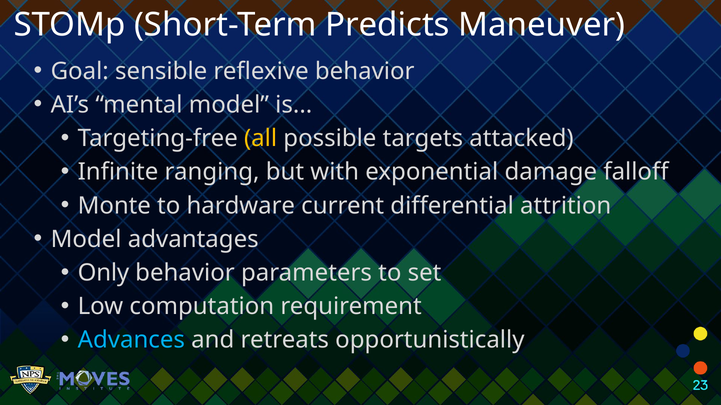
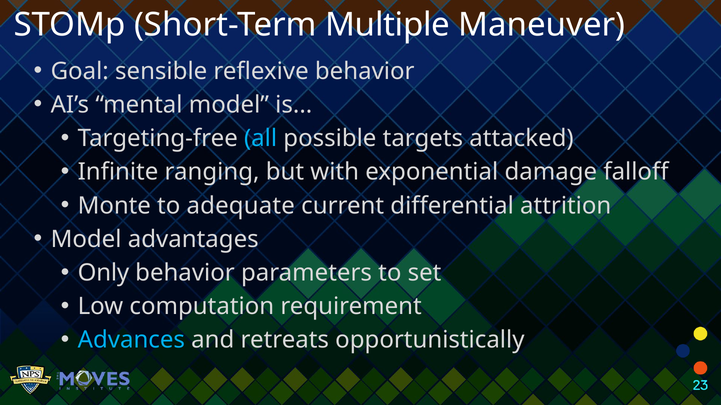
Predicts: Predicts -> Multiple
all colour: yellow -> light blue
hardware: hardware -> adequate
